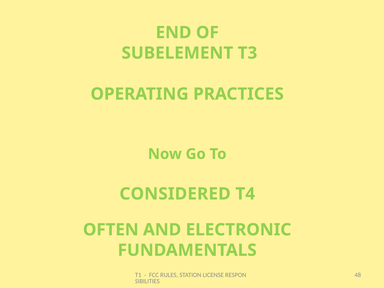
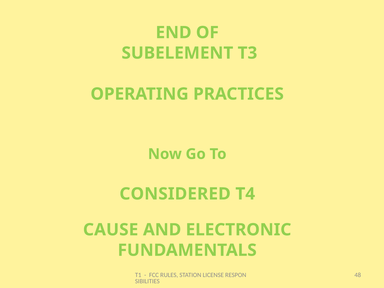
OFTEN: OFTEN -> CAUSE
